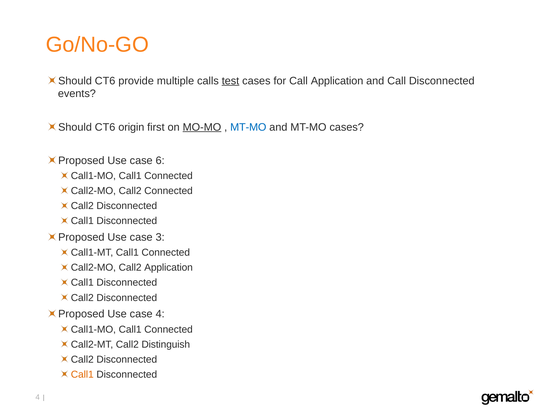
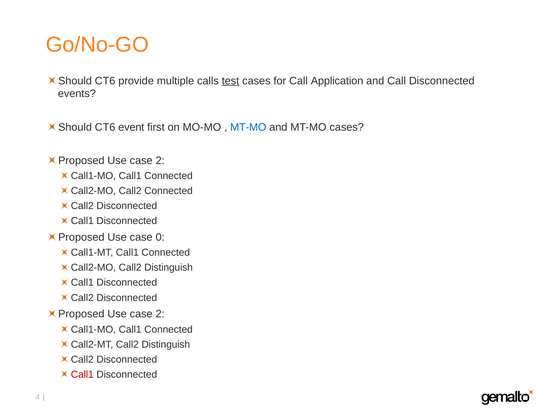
origin: origin -> event
MO-MO underline: present -> none
6 at (160, 160): 6 -> 2
3: 3 -> 0
Call2-MO Call2 Application: Application -> Distinguish
4 at (160, 314): 4 -> 2
Call1 at (82, 374) colour: orange -> red
